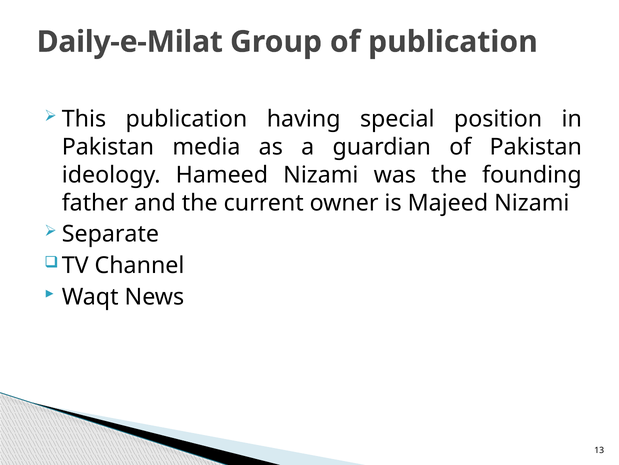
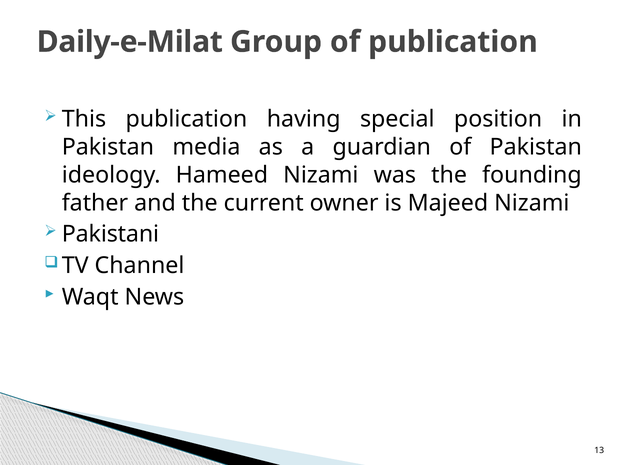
Separate: Separate -> Pakistani
